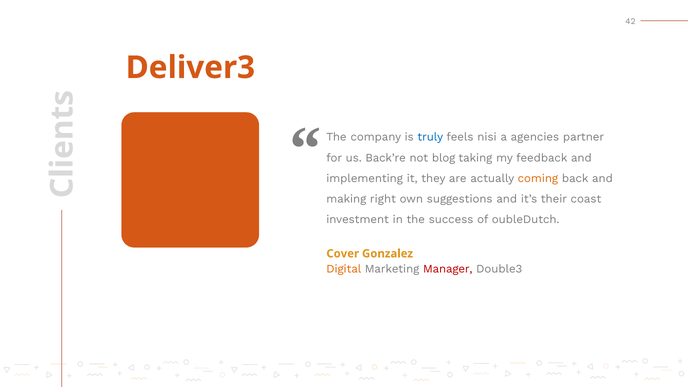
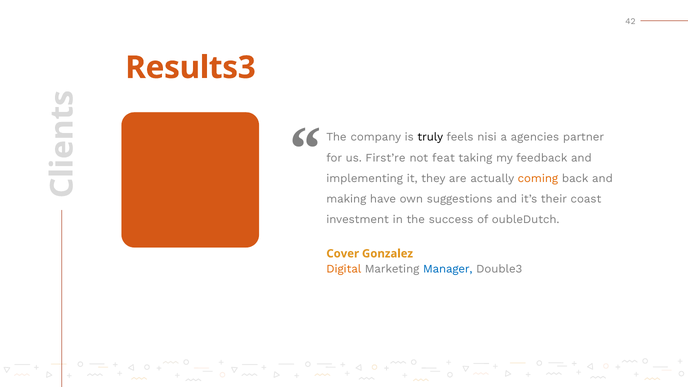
Deliver3: Deliver3 -> Results3
truly colour: blue -> black
Back’re: Back’re -> First’re
blog: blog -> feat
right: right -> have
Manager colour: red -> blue
